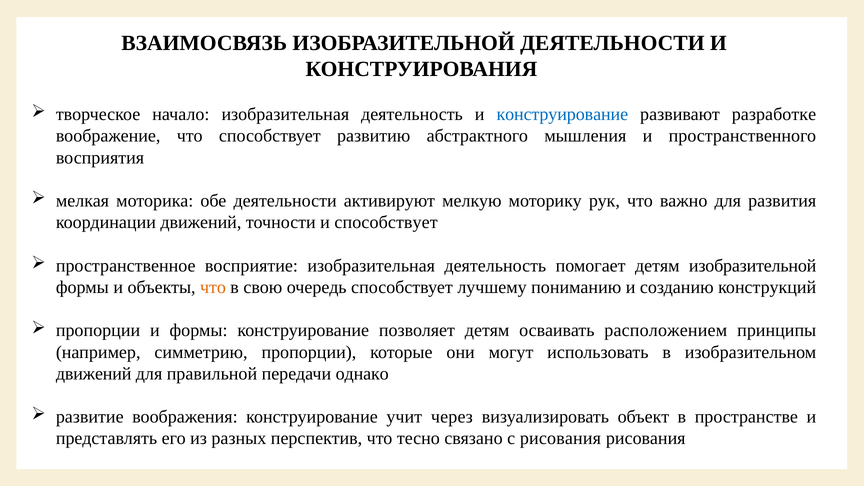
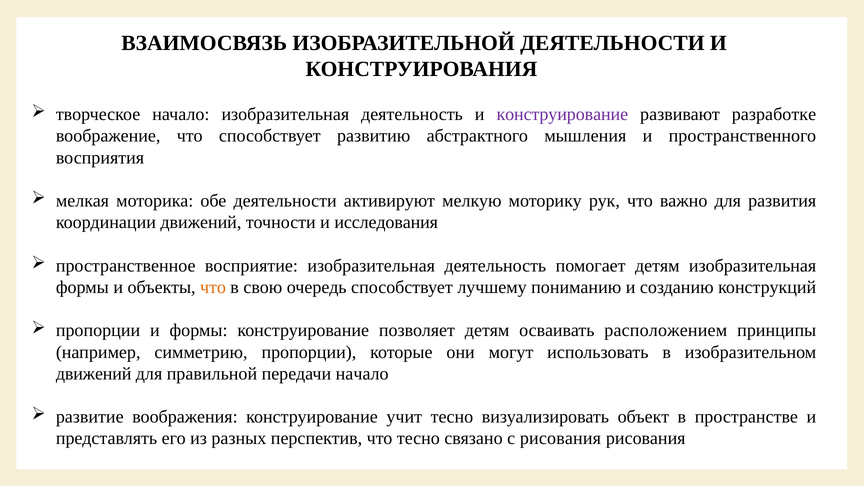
конструирование at (562, 114) colour: blue -> purple
и способствует: способствует -> исследования
детям изобразительной: изобразительной -> изобразительная
передачи однако: однако -> начало
учит через: через -> тесно
